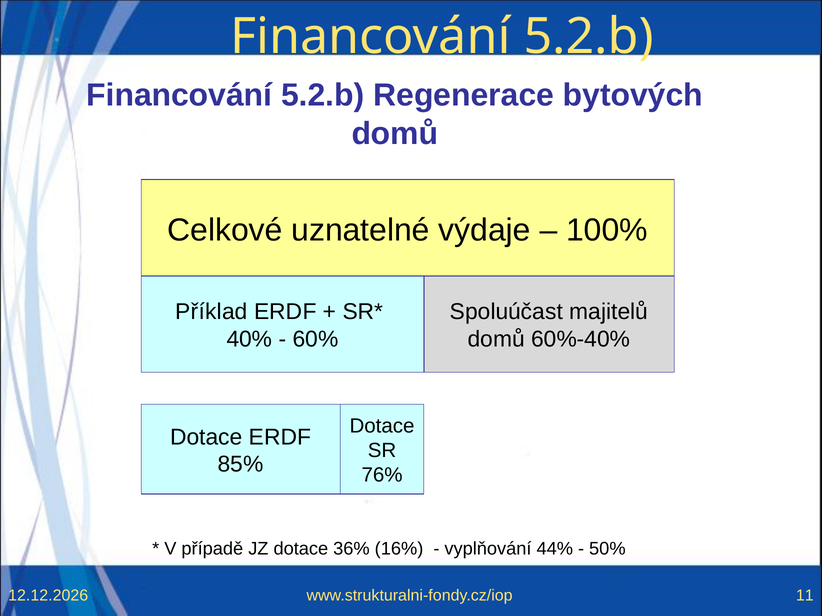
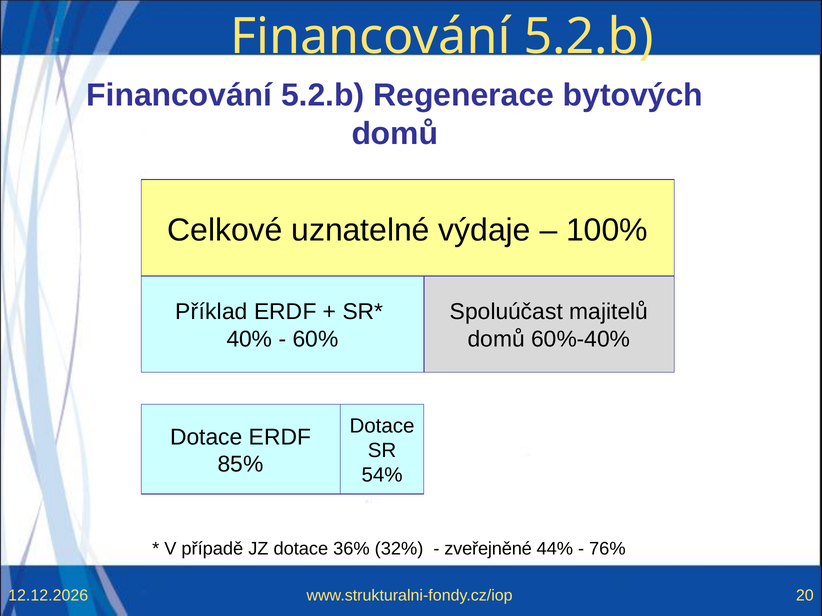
76%: 76% -> 54%
16%: 16% -> 32%
vyplňování: vyplňování -> zveřejněné
50%: 50% -> 76%
11: 11 -> 20
